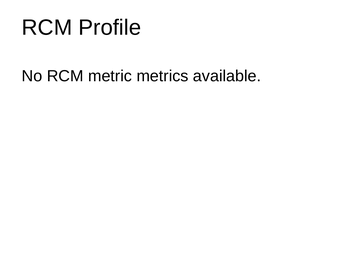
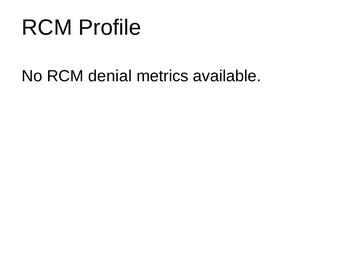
metric: metric -> denial
